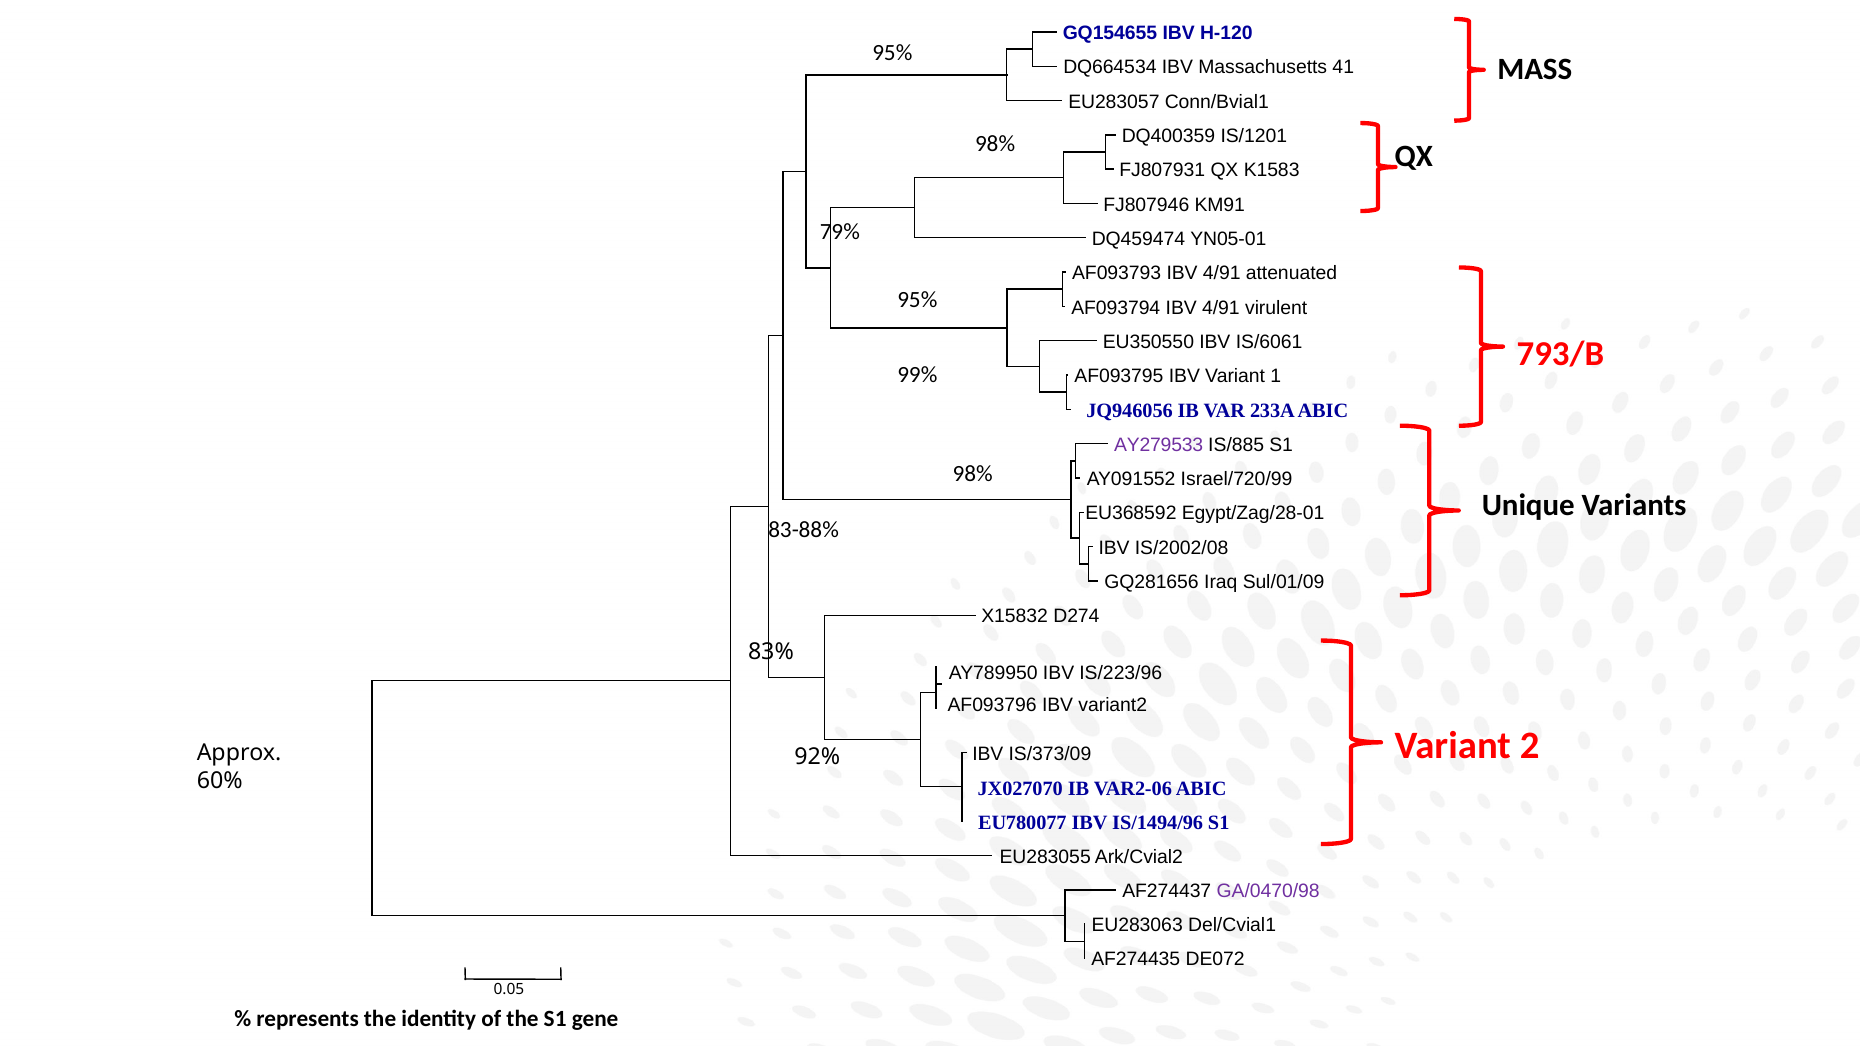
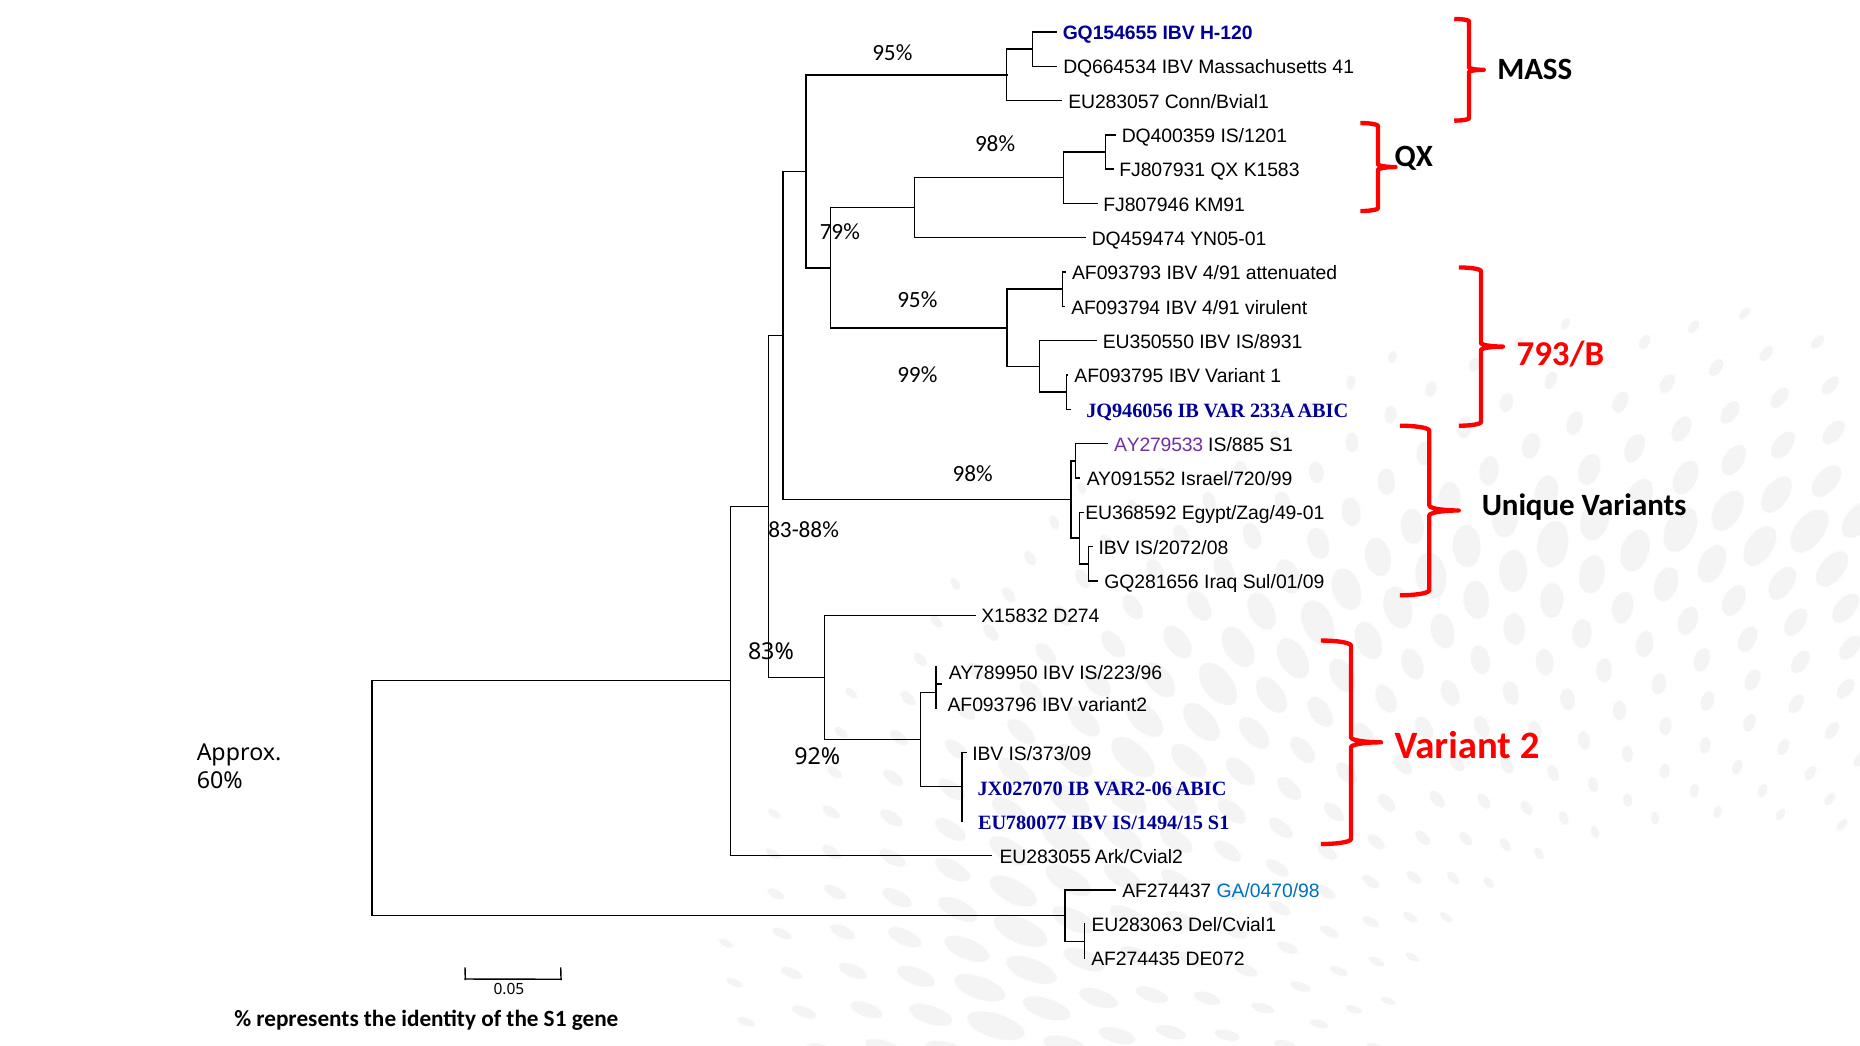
IS/6061: IS/6061 -> IS/8931
Egypt/Zag/28-01: Egypt/Zag/28-01 -> Egypt/Zag/49-01
IS/2002/08: IS/2002/08 -> IS/2072/08
IS/1494/96: IS/1494/96 -> IS/1494/15
GA/0470/98 colour: purple -> blue
